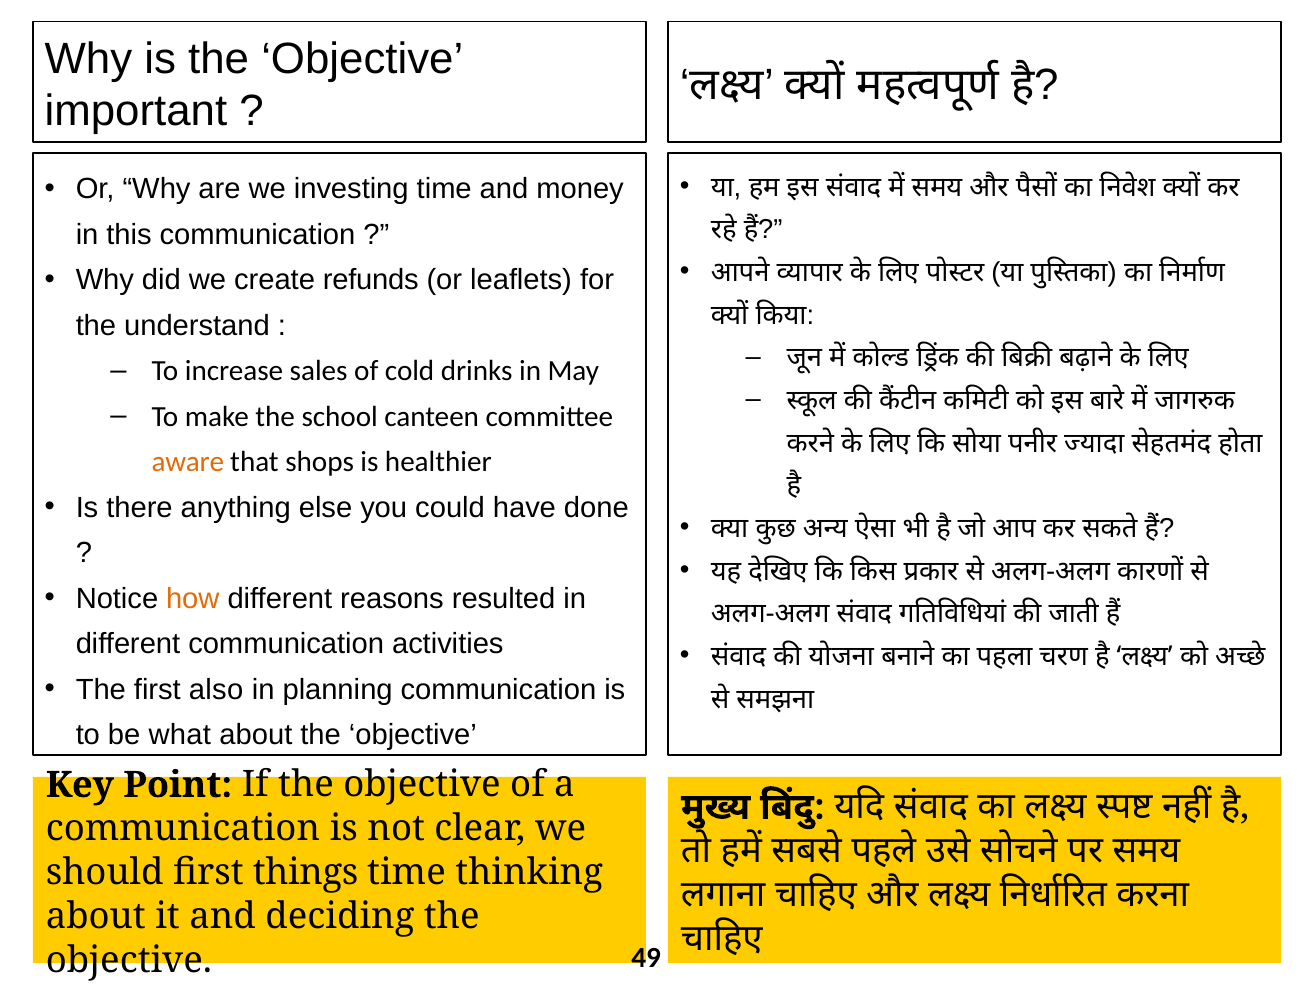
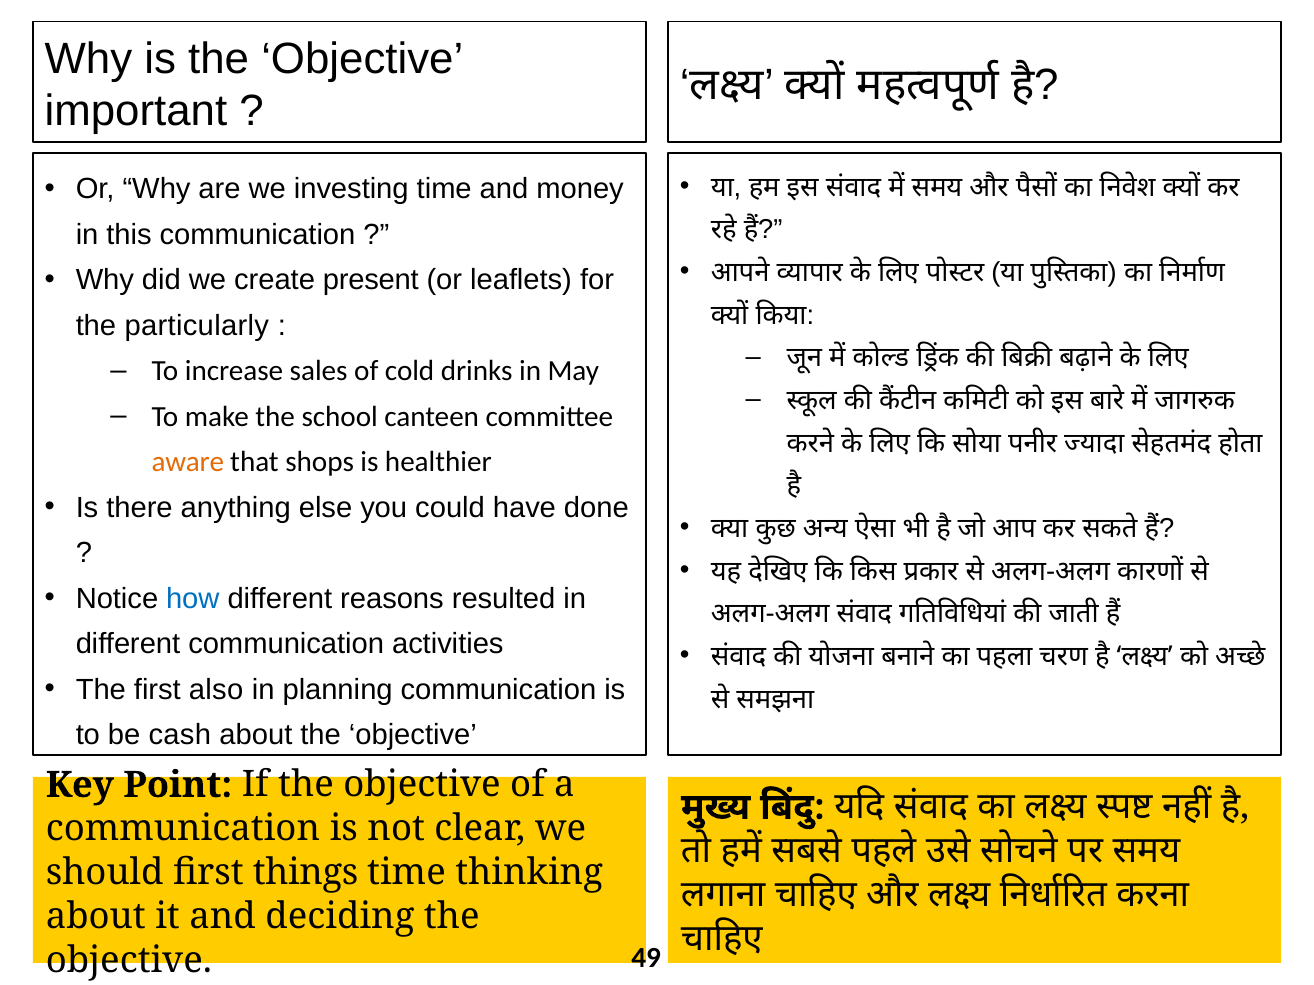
refunds: refunds -> present
understand: understand -> particularly
how colour: orange -> blue
what: what -> cash
